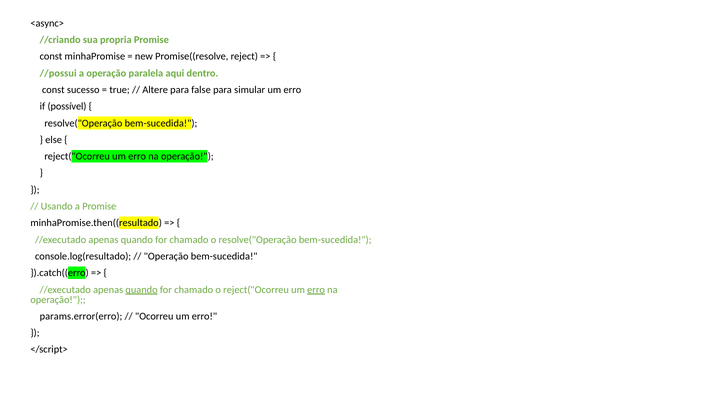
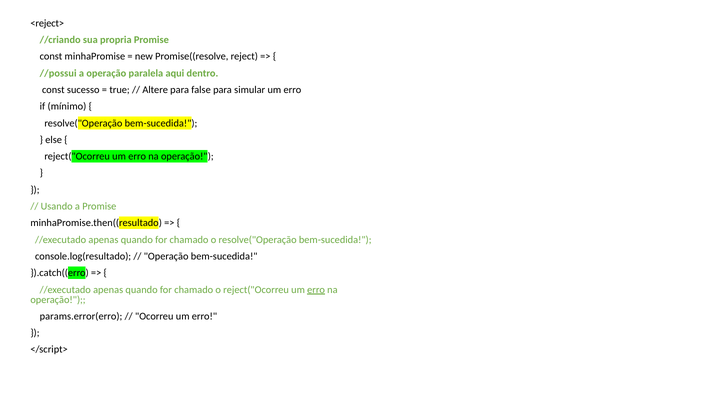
<async>: <async> -> <reject>
possível: possível -> mínimo
quando at (142, 290) underline: present -> none
